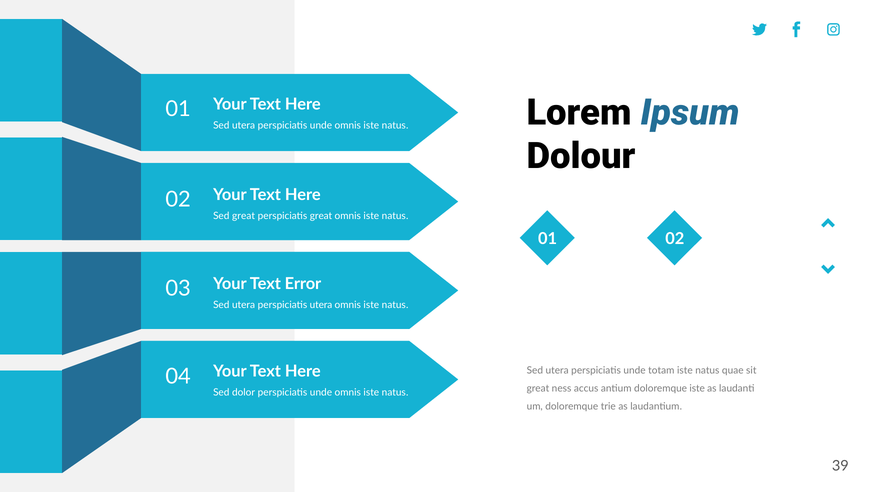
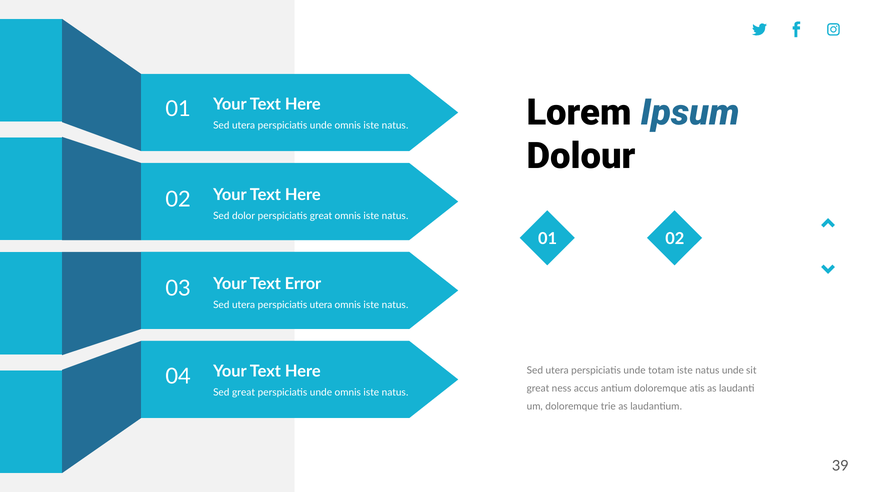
Sed great: great -> dolor
natus quae: quae -> unde
doloremque iste: iste -> atis
Sed dolor: dolor -> great
